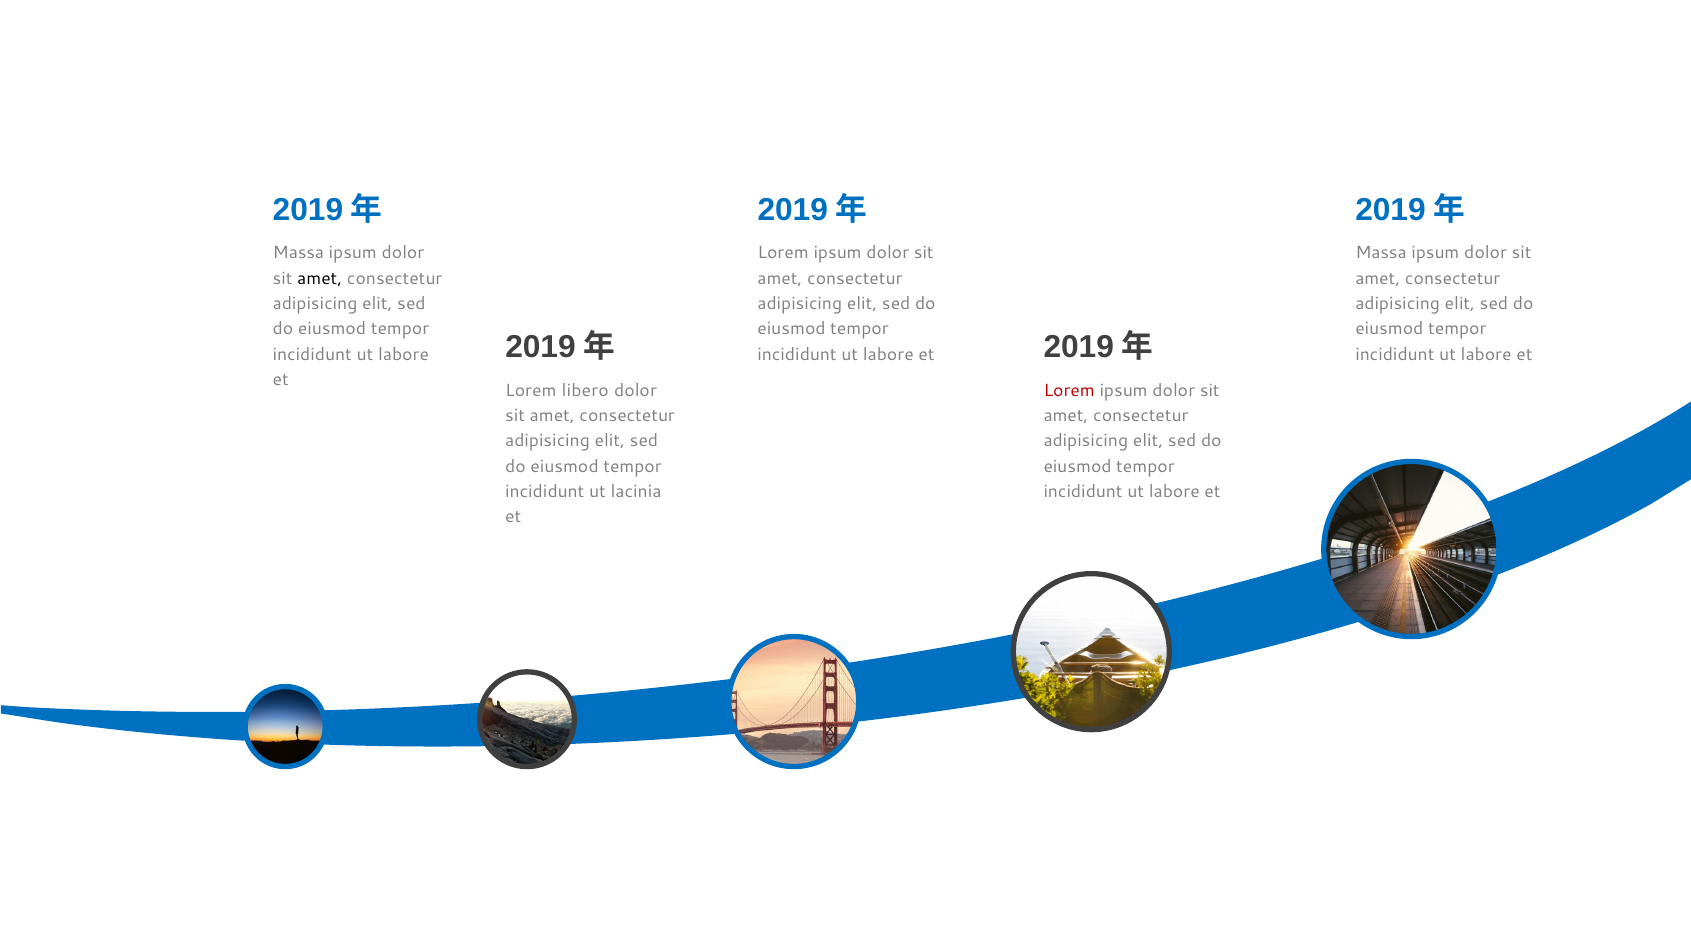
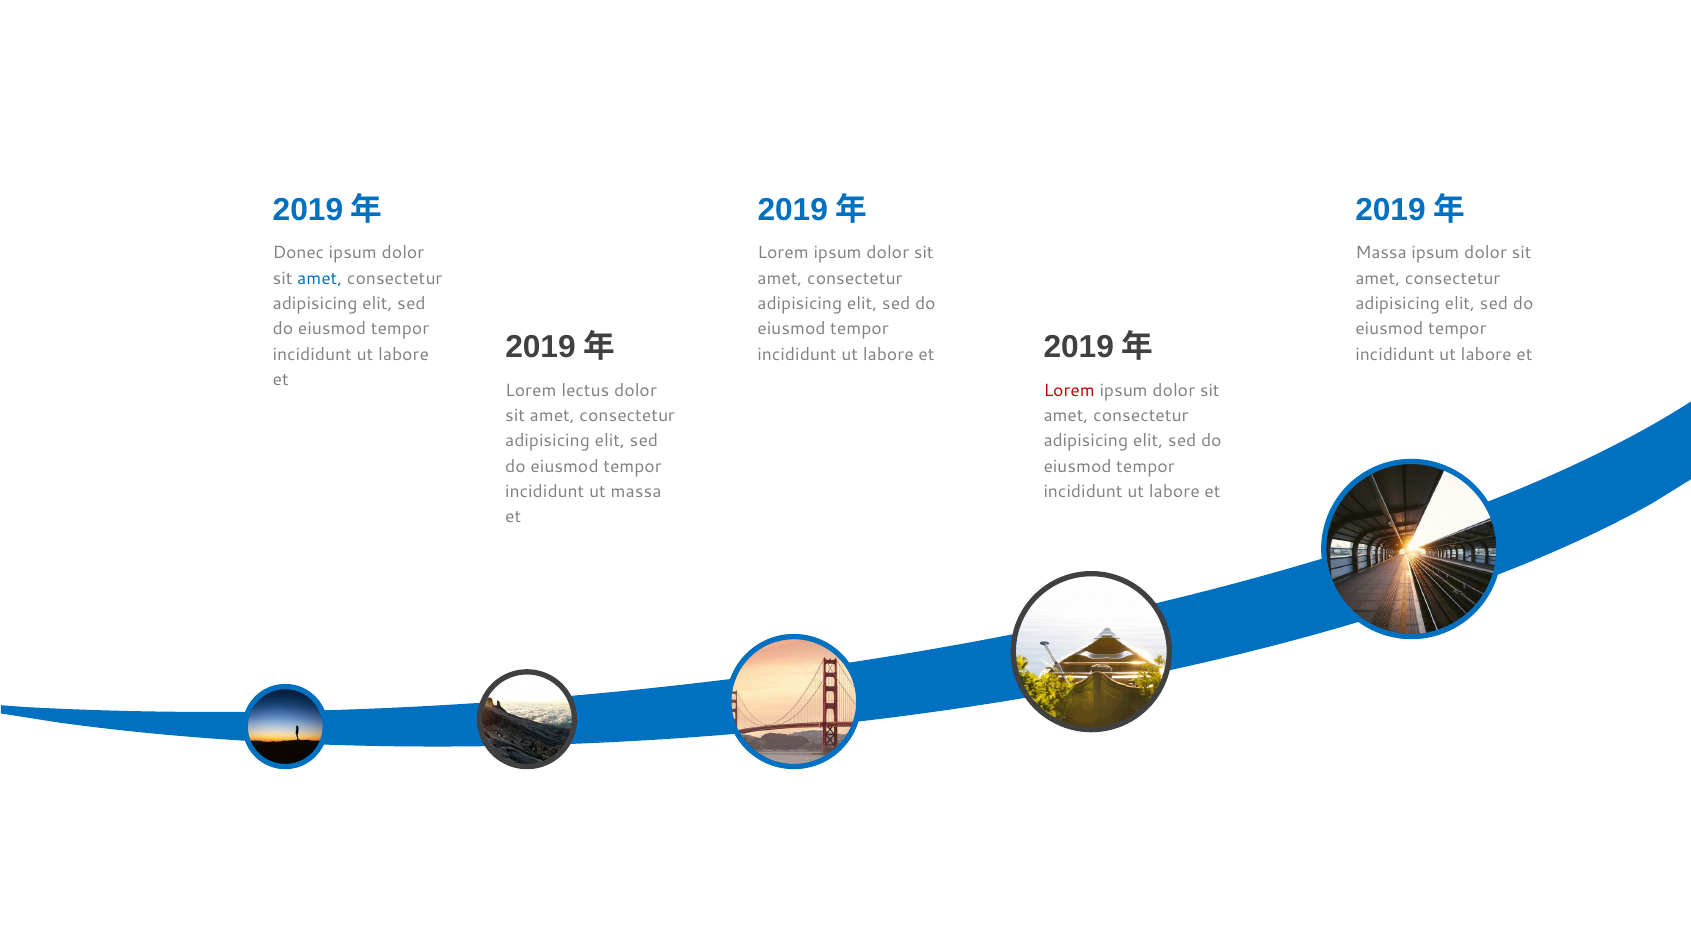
Massa at (298, 253): Massa -> Donec
amet at (320, 278) colour: black -> blue
libero: libero -> lectus
ut lacinia: lacinia -> massa
